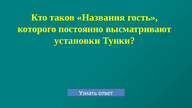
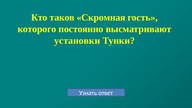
Названия: Названия -> Скромная
